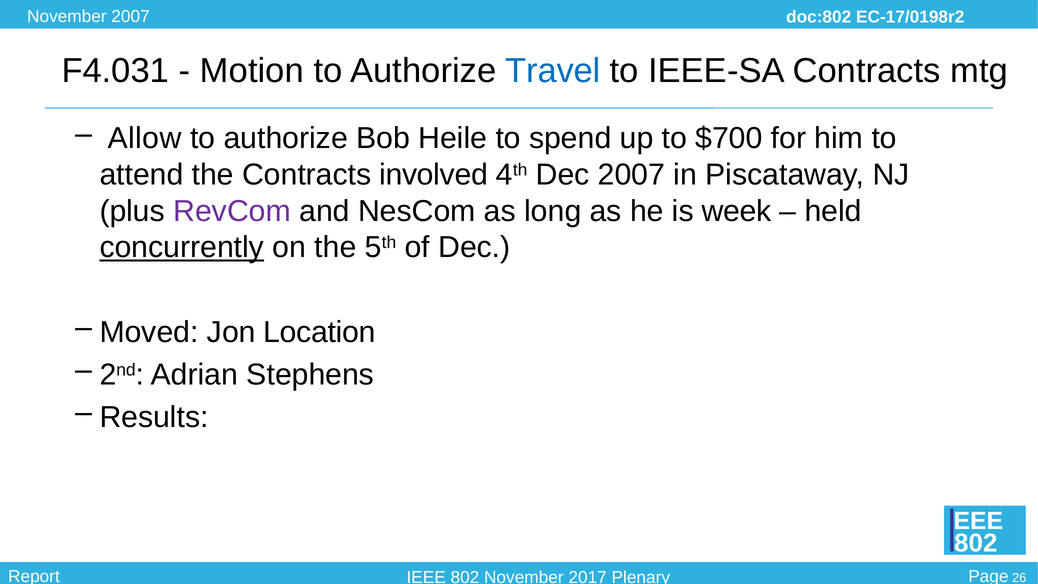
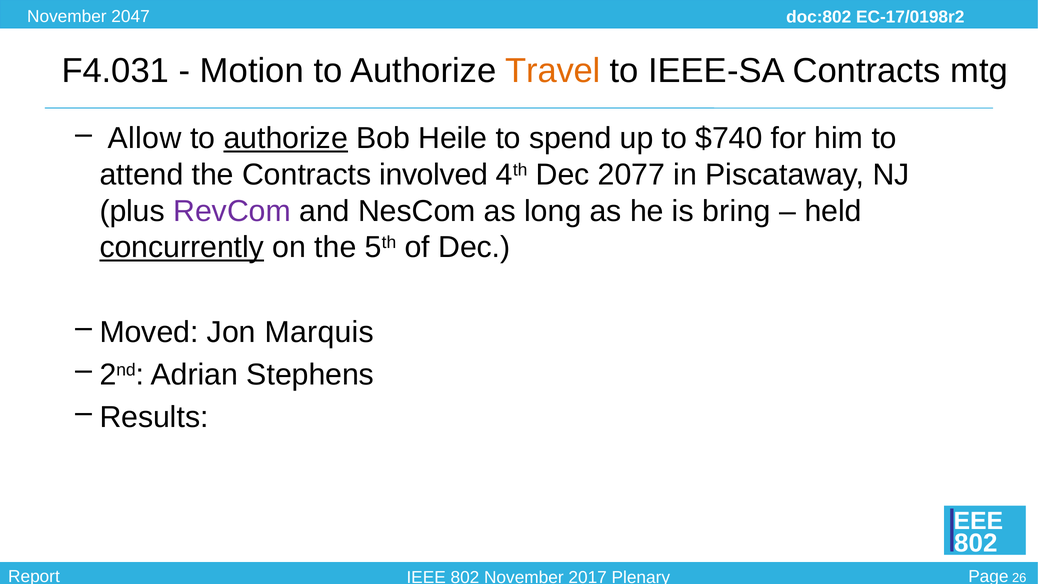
2007 at (131, 17): 2007 -> 2047
Travel colour: blue -> orange
authorize at (286, 138) underline: none -> present
$700: $700 -> $740
Dec 2007: 2007 -> 2077
week: week -> bring
Location: Location -> Marquis
